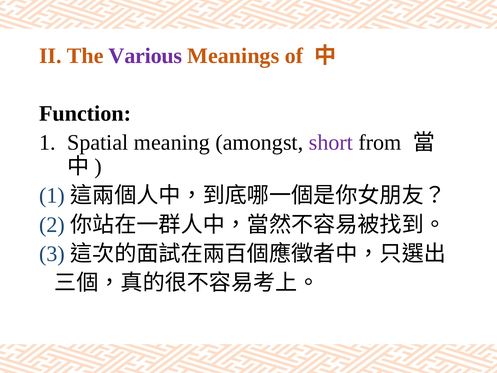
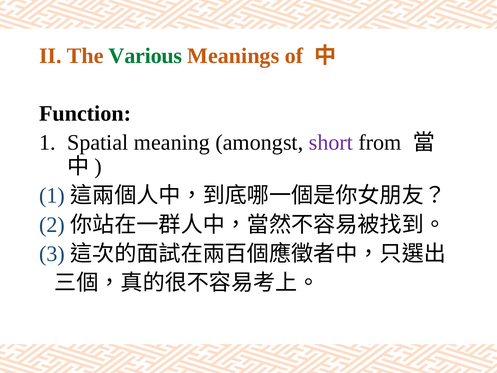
Various colour: purple -> green
